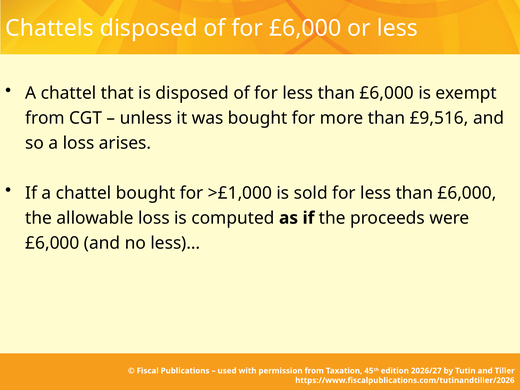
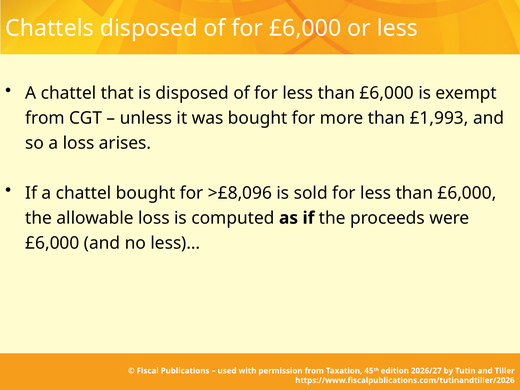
£9,516: £9,516 -> £1,993
>£1,000: >£1,000 -> >£8,096
